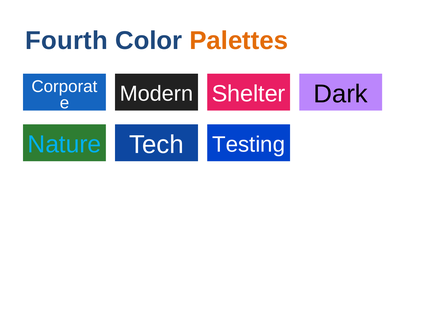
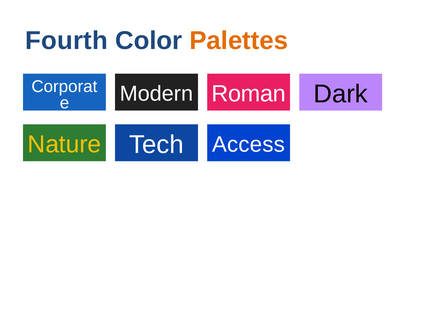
Shelter: Shelter -> Roman
Nature colour: light blue -> yellow
Testing: Testing -> Access
